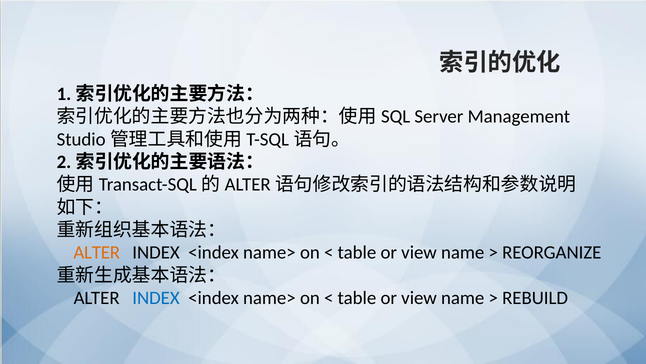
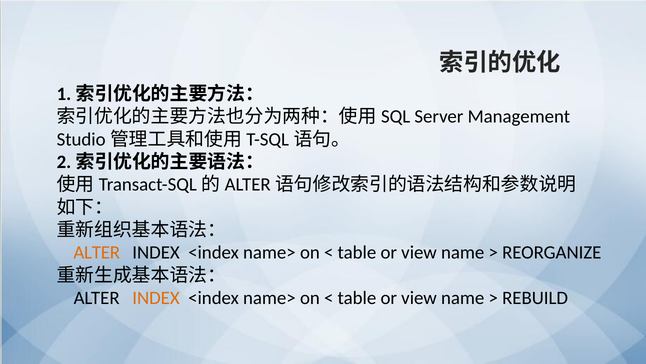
INDEX at (156, 297) colour: blue -> orange
